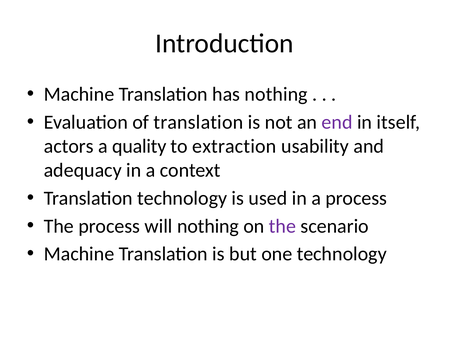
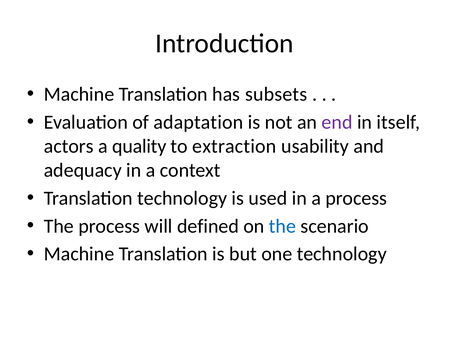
has nothing: nothing -> subsets
of translation: translation -> adaptation
will nothing: nothing -> defined
the at (282, 226) colour: purple -> blue
